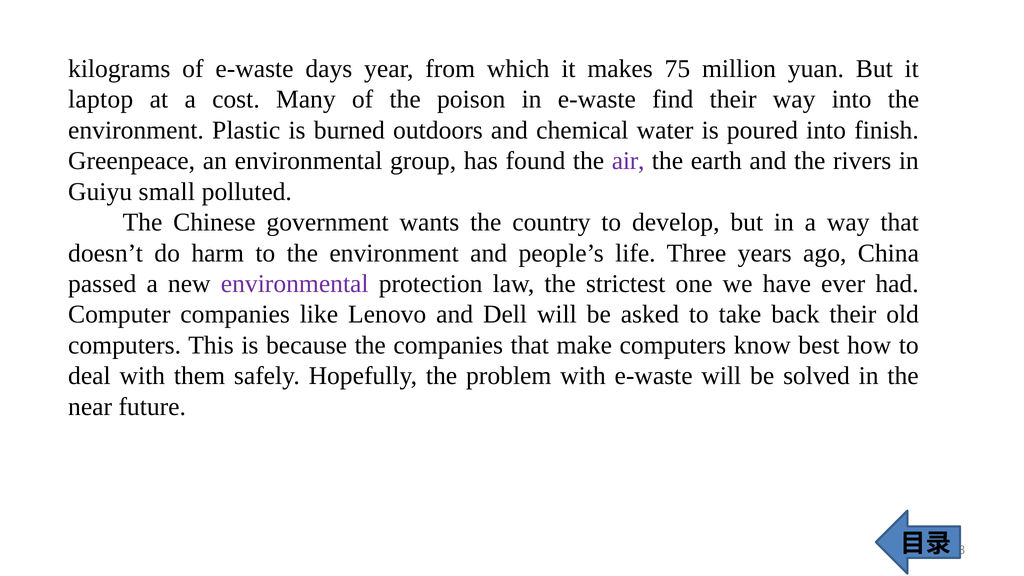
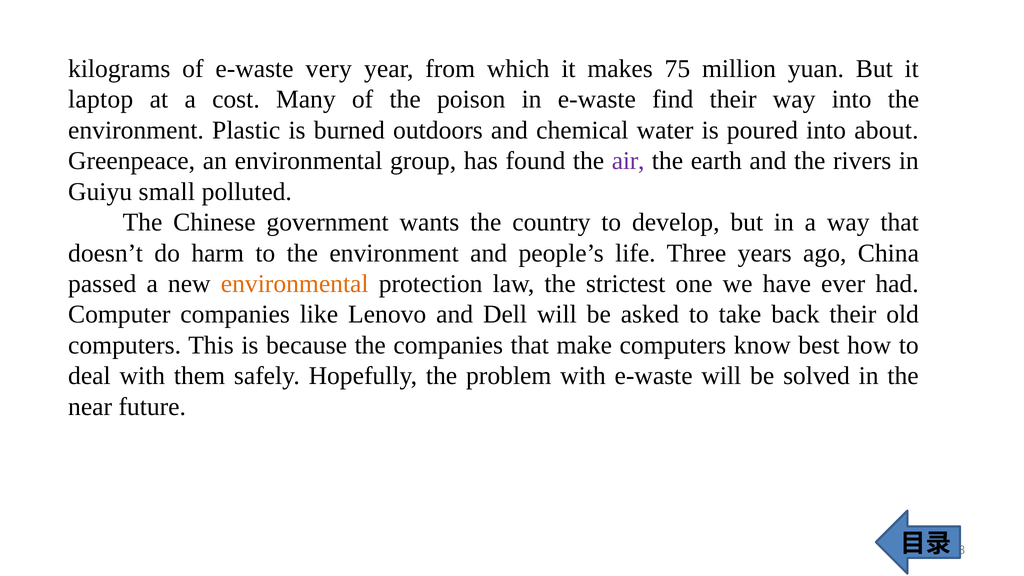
days: days -> very
finish: finish -> about
environmental at (295, 284) colour: purple -> orange
